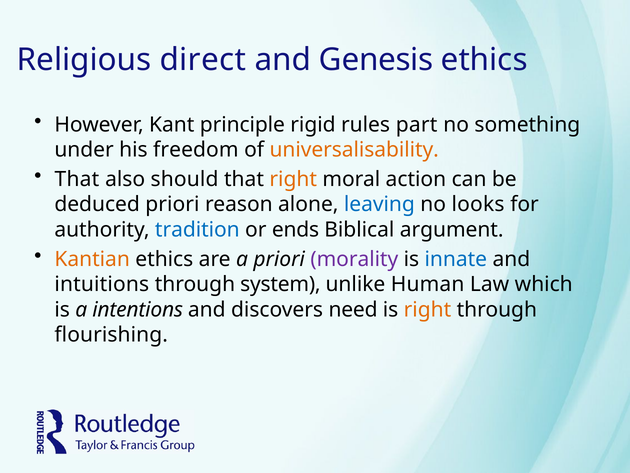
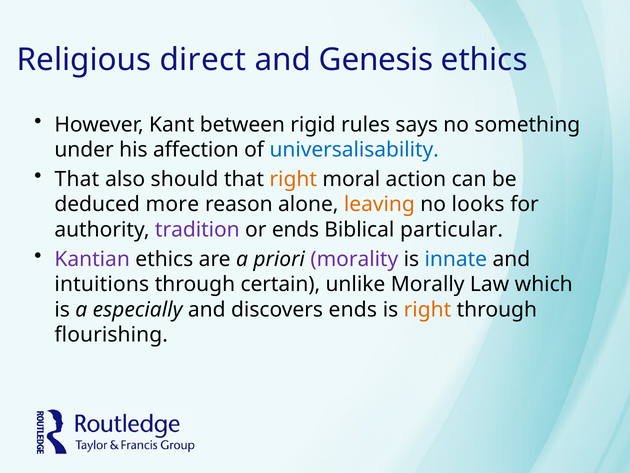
principle: principle -> between
part: part -> says
freedom: freedom -> affection
universalisability colour: orange -> blue
deduced priori: priori -> more
leaving colour: blue -> orange
tradition colour: blue -> purple
argument: argument -> particular
Kantian colour: orange -> purple
system: system -> certain
Human: Human -> Morally
intentions: intentions -> especially
discovers need: need -> ends
